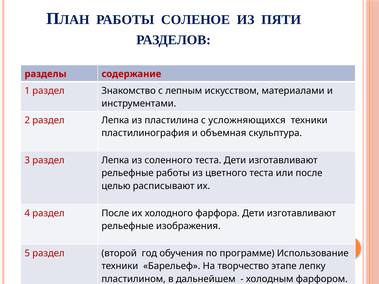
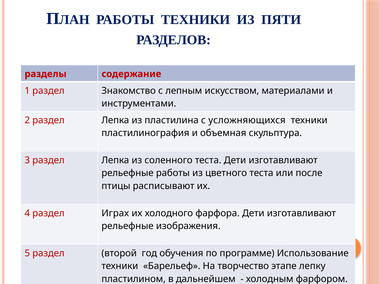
РАБОТЫ СОЛЕНОЕ: СОЛЕНОЕ -> ТЕХНИКИ
целью: целью -> птицы
раздел После: После -> Играх
